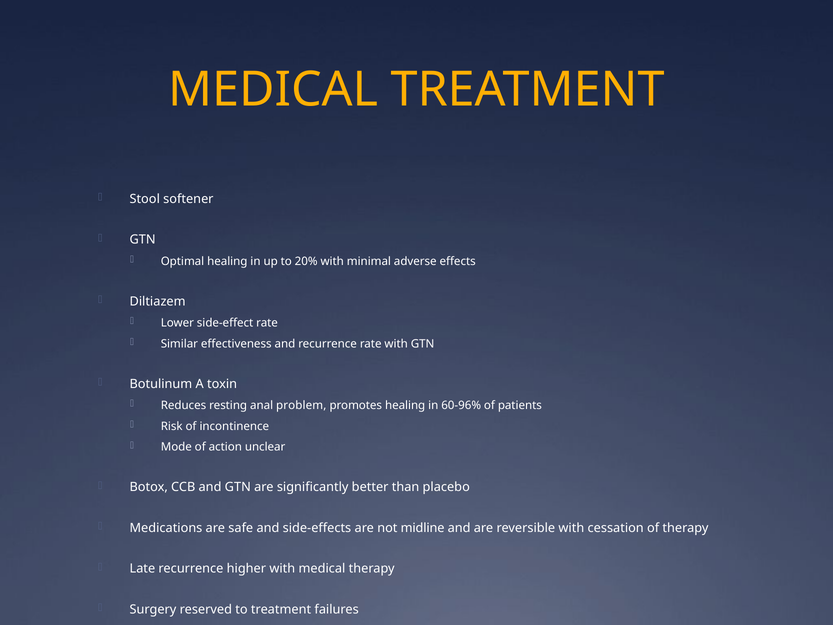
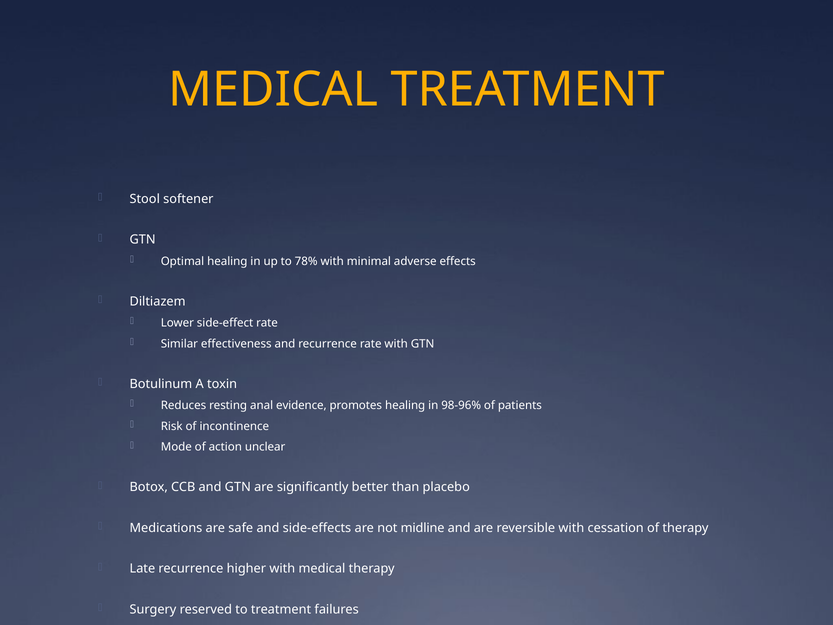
20%: 20% -> 78%
problem: problem -> evidence
60-96%: 60-96% -> 98-96%
